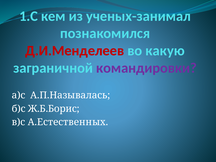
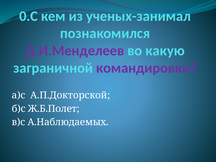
1.С: 1.С -> 0.С
Д.И.Менделеев colour: red -> purple
А.П.Называлась: А.П.Называлась -> А.П.Докторской
Ж.Б.Борис: Ж.Б.Борис -> Ж.Б.Полет
А.Естественных: А.Естественных -> А.Наблюдаемых
